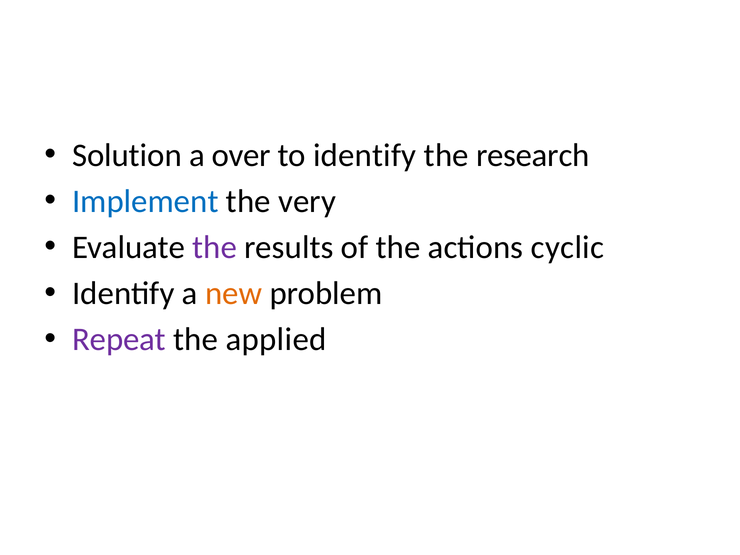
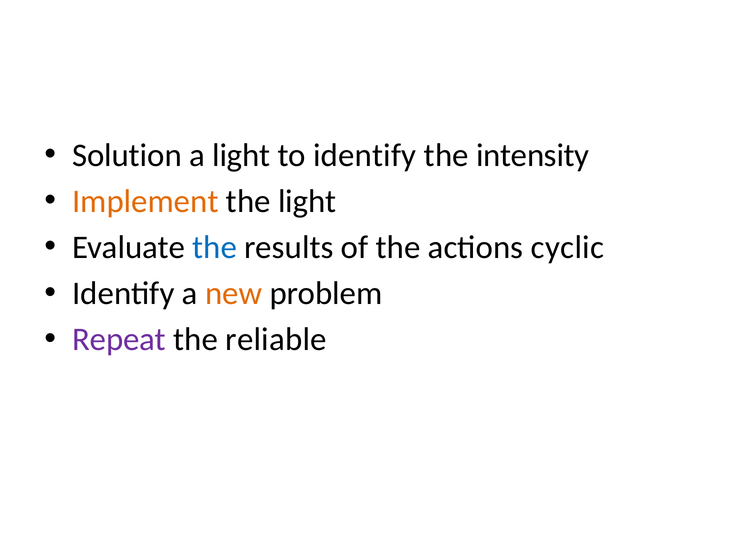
a over: over -> light
research: research -> intensity
Implement colour: blue -> orange
the very: very -> light
the at (215, 247) colour: purple -> blue
applied: applied -> reliable
